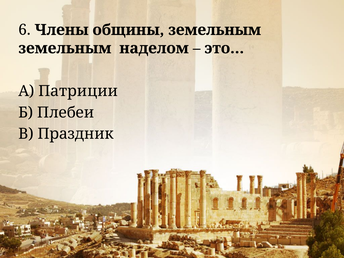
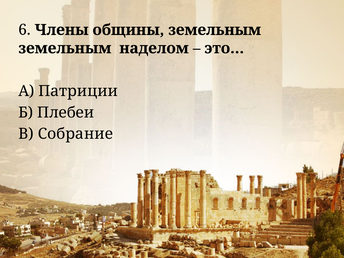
Праздник: Праздник -> Собрание
